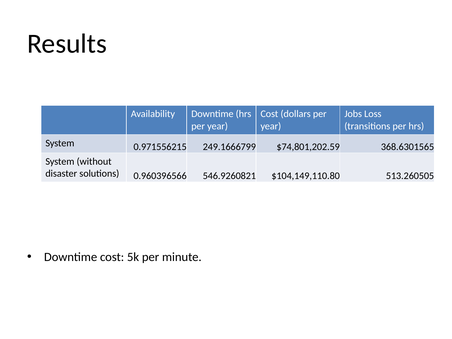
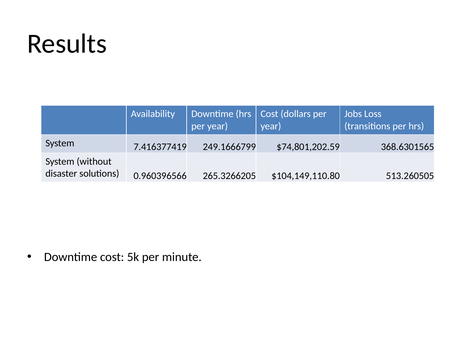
0.971556215: 0.971556215 -> 7.416377419
546.9260821: 546.9260821 -> 265.3266205
